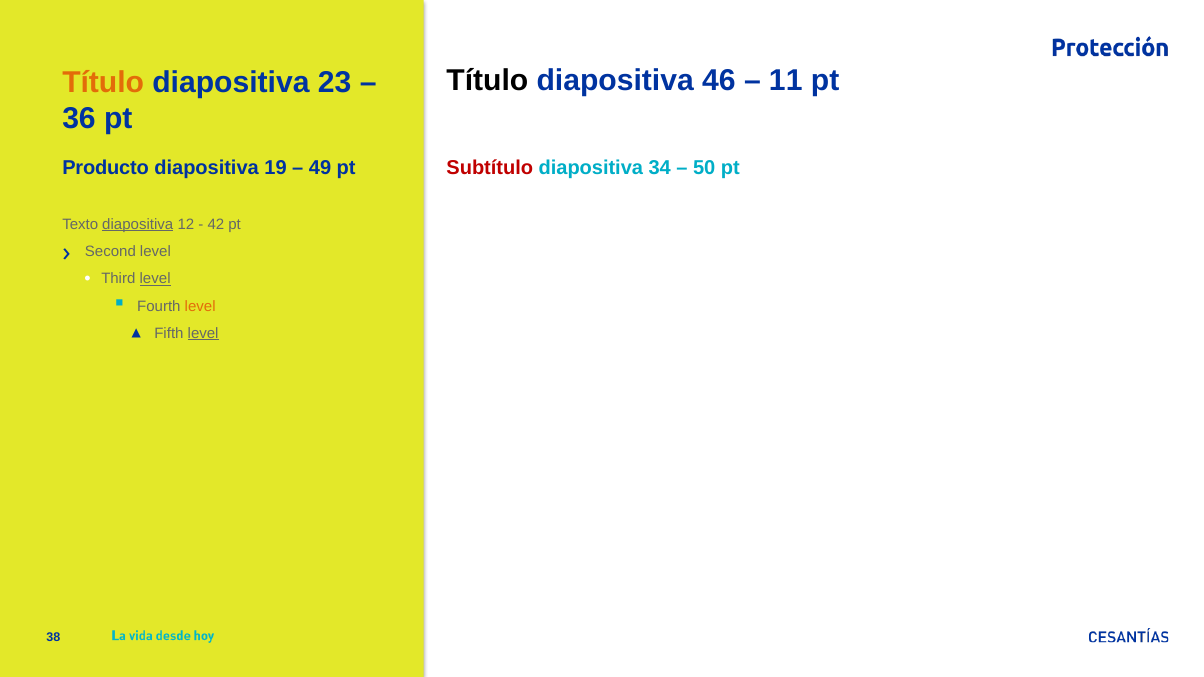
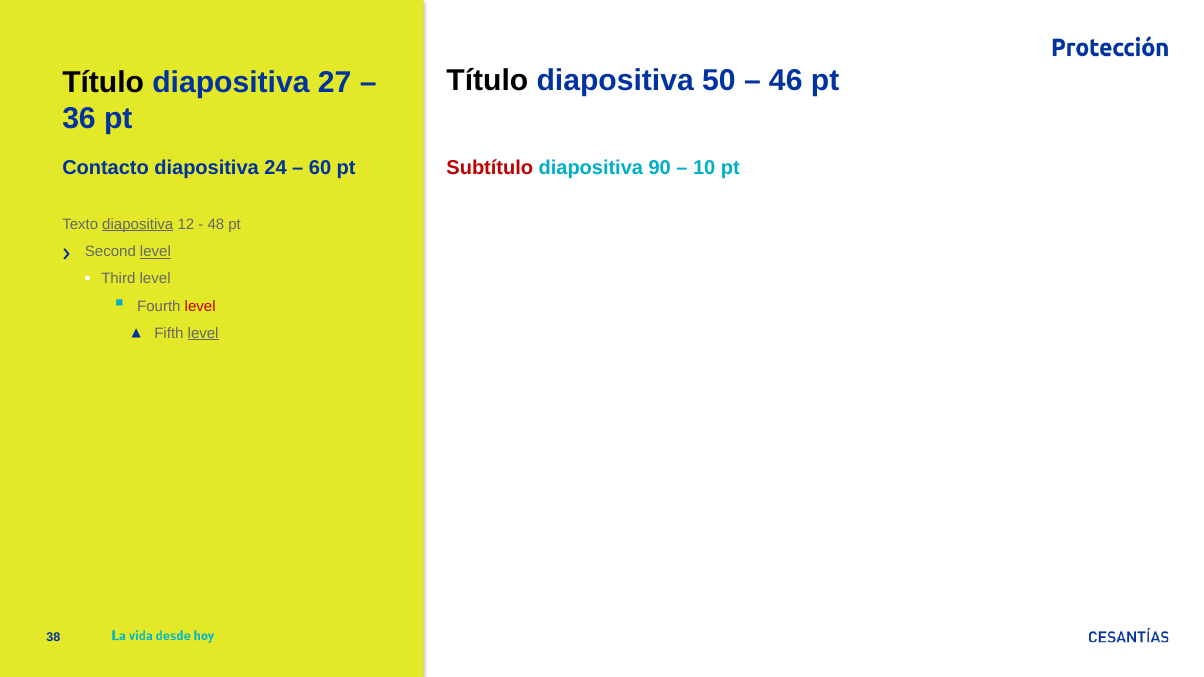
46: 46 -> 50
11: 11 -> 46
Título at (103, 82) colour: orange -> black
23: 23 -> 27
Producto: Producto -> Contacto
19: 19 -> 24
49: 49 -> 60
34: 34 -> 90
50: 50 -> 10
42: 42 -> 48
level at (155, 252) underline: none -> present
level at (155, 279) underline: present -> none
level at (200, 306) colour: orange -> red
